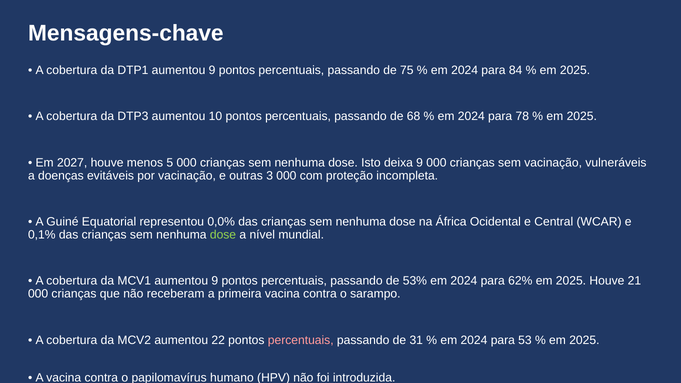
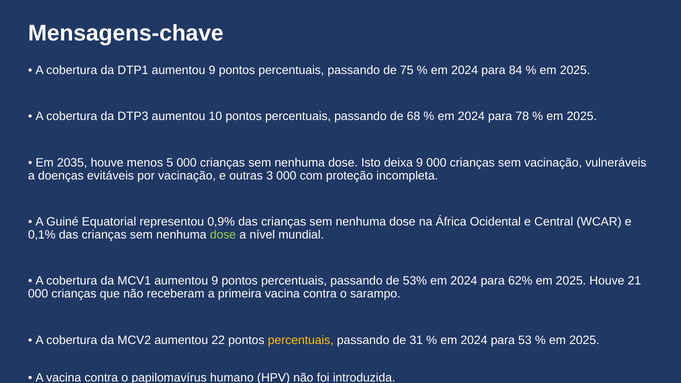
2027: 2027 -> 2035
0,0%: 0,0% -> 0,9%
percentuais at (301, 340) colour: pink -> yellow
